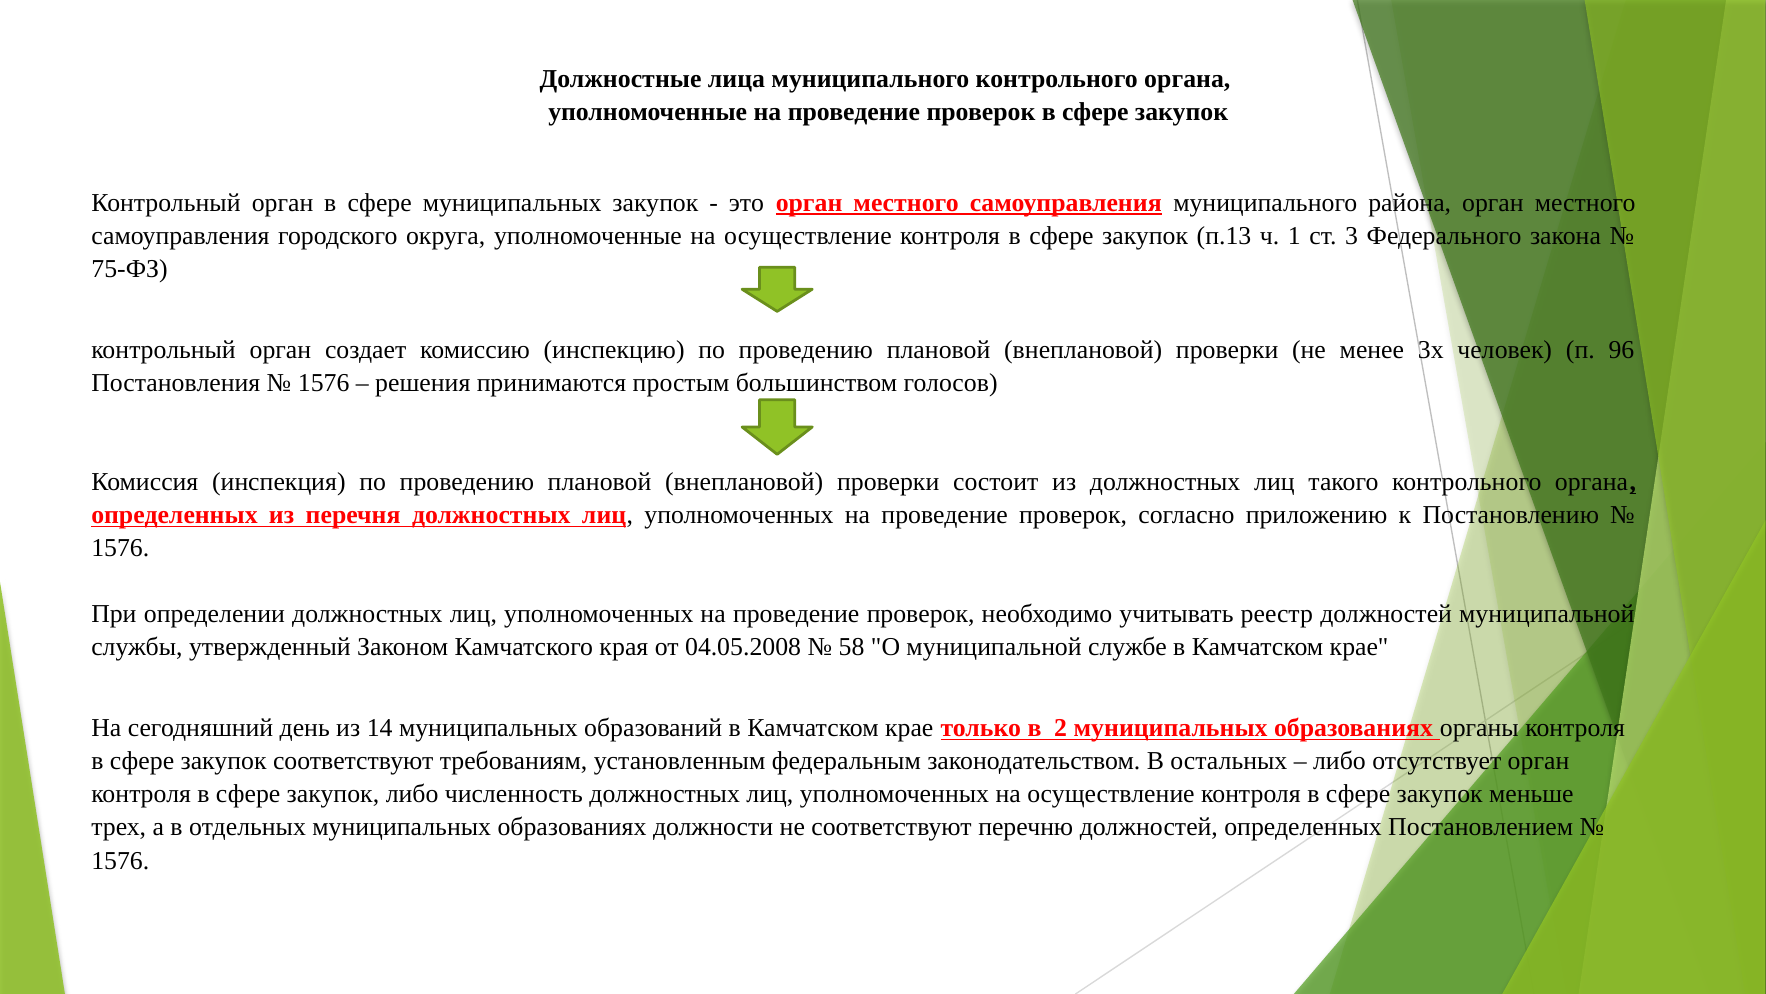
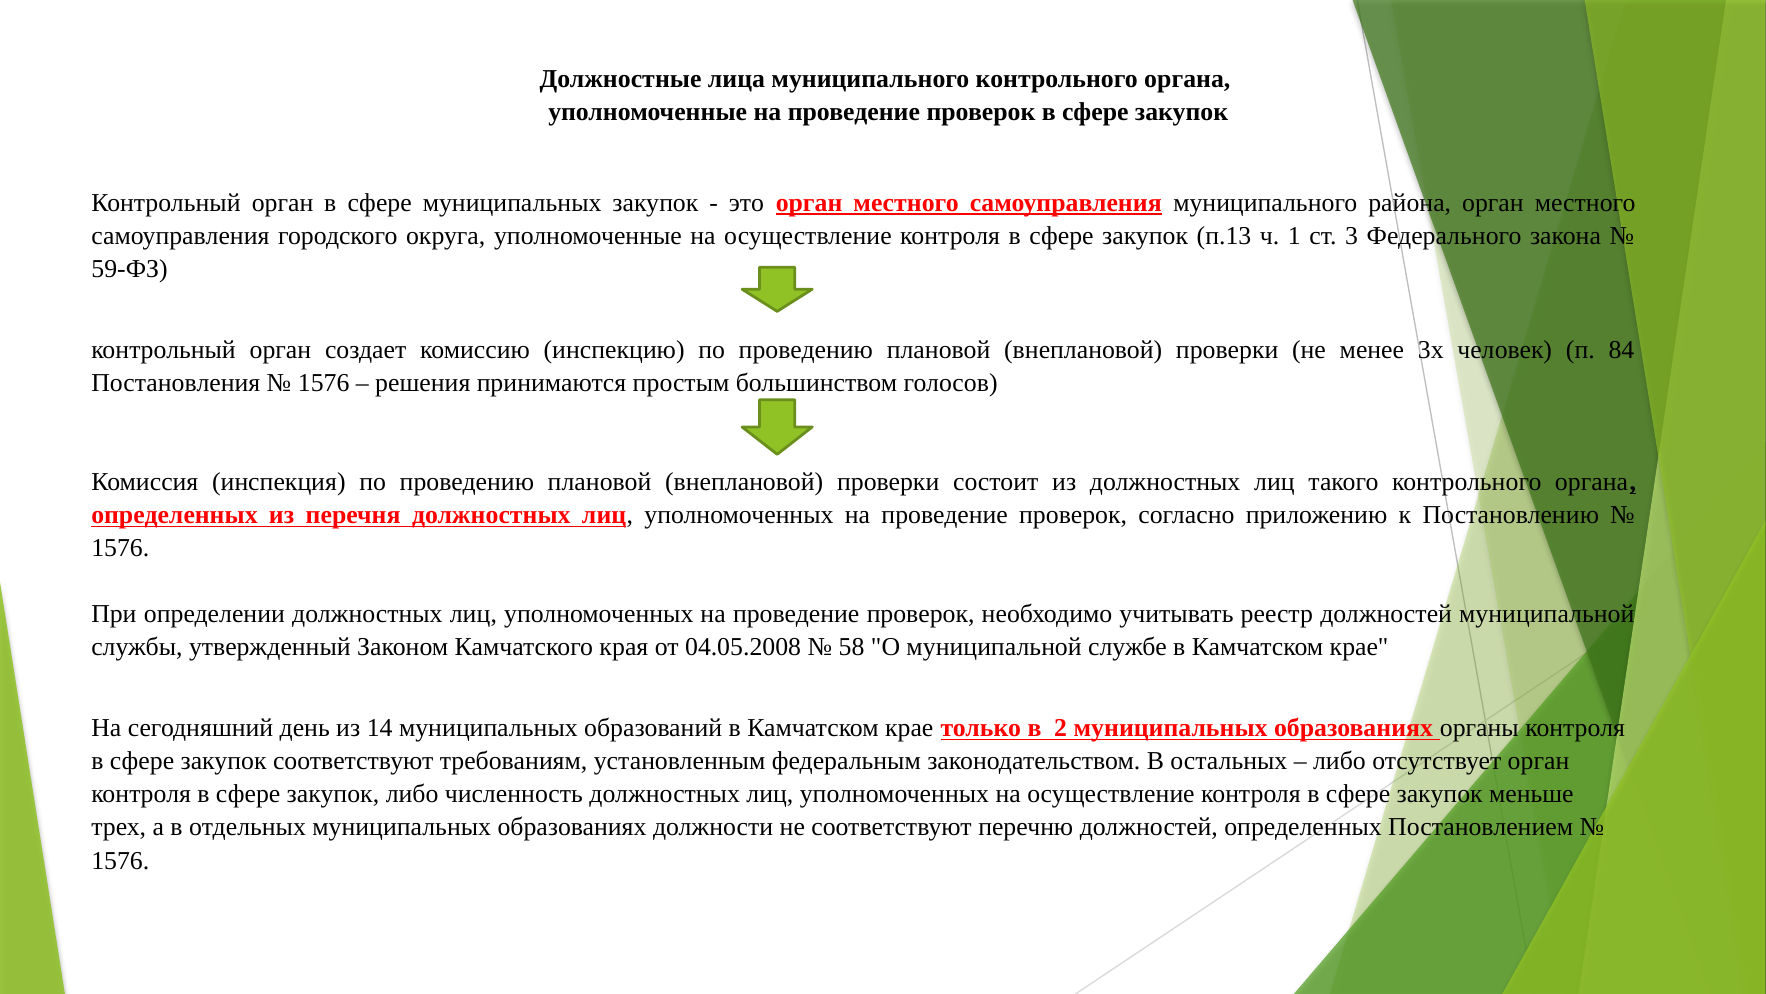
75-ФЗ: 75-ФЗ -> 59-ФЗ
96: 96 -> 84
